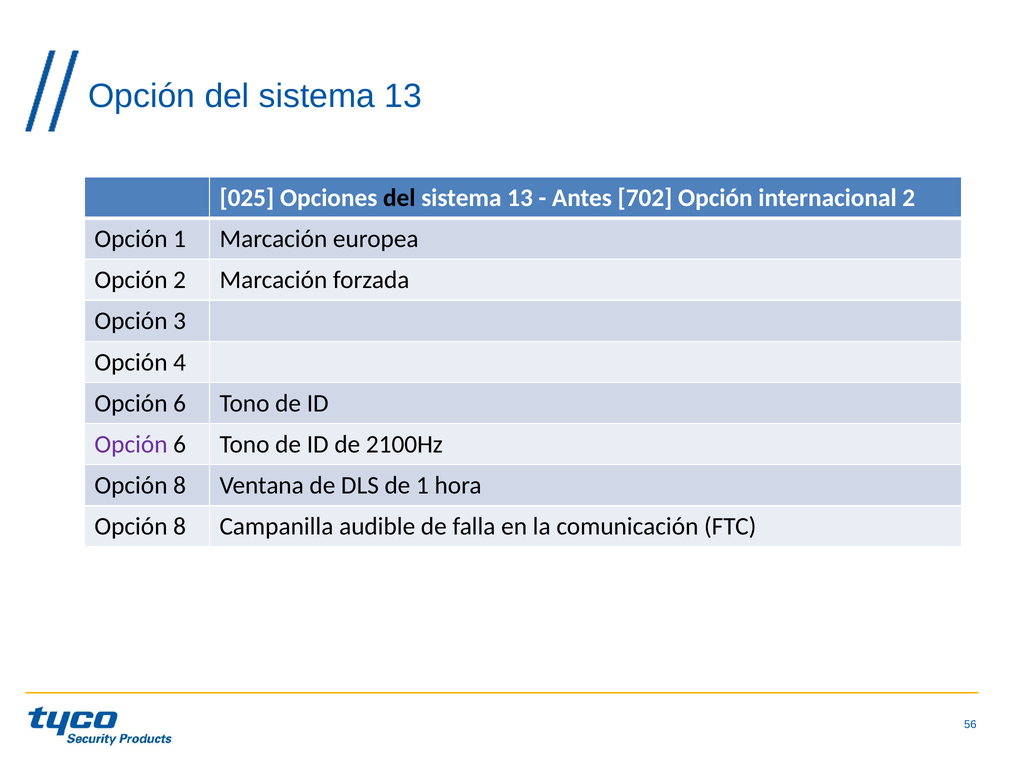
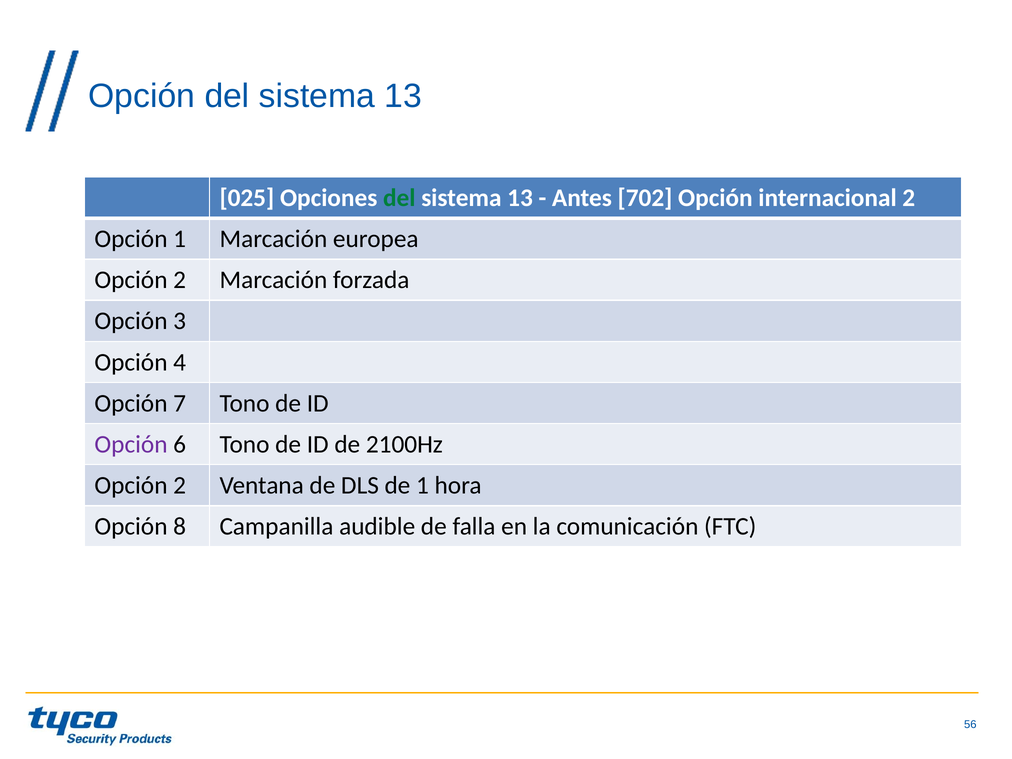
del at (399, 198) colour: black -> green
6 at (180, 403): 6 -> 7
8 at (180, 485): 8 -> 2
